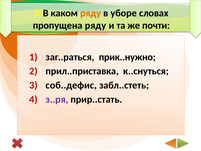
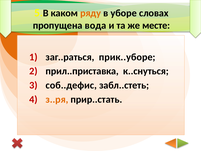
пропущена ряду: ряду -> вода
почти: почти -> месте
прик..нужно: прик..нужно -> прик..уборе
з..ря colour: purple -> orange
